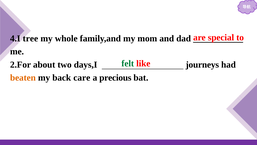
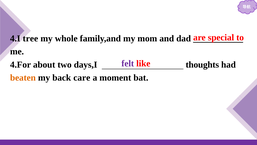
felt colour: green -> purple
2.For: 2.For -> 4.For
journeys: journeys -> thoughts
precious: precious -> moment
